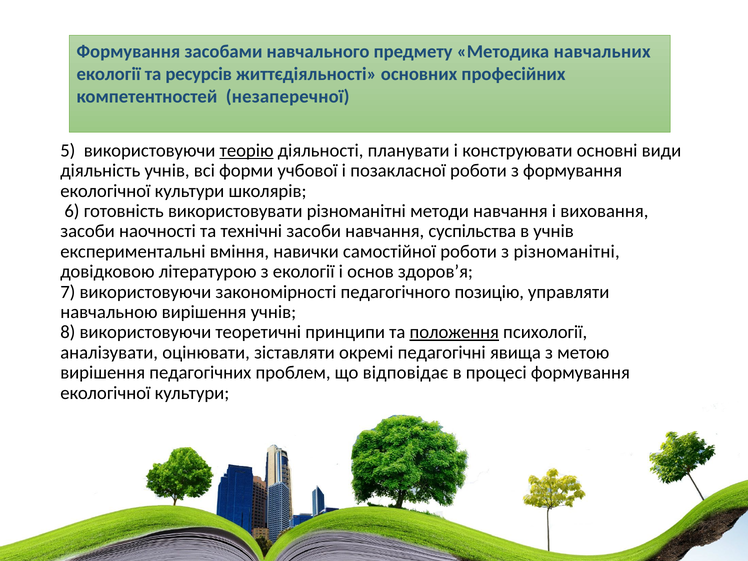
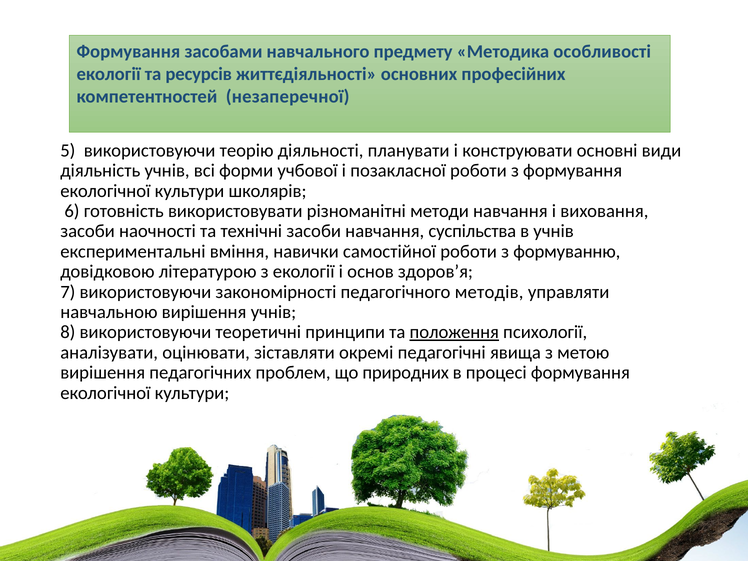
навчальних: навчальних -> особливості
теорію underline: present -> none
з різноманітні: різноманітні -> формуванню
позицію: позицію -> методів
відповідає: відповідає -> природних
